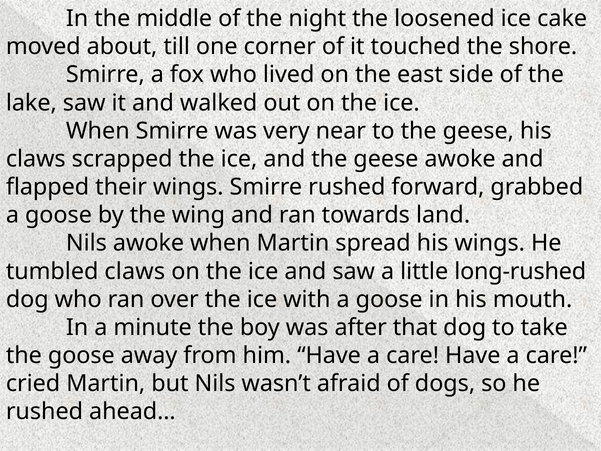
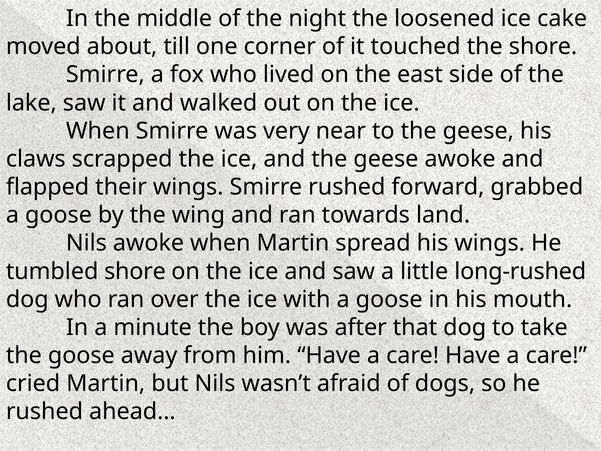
tumbled claws: claws -> shore
